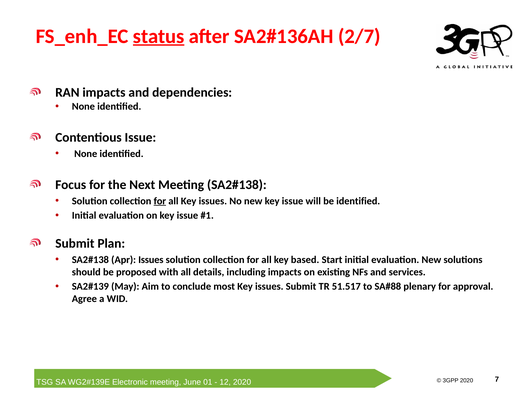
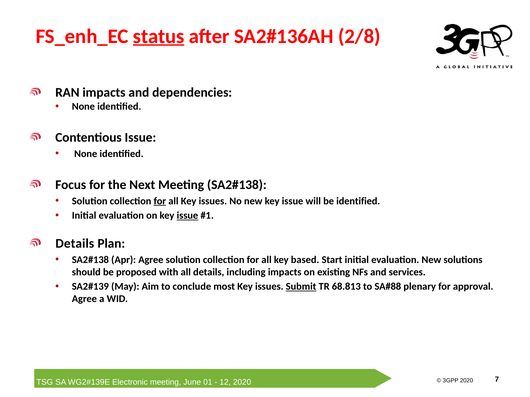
2/7: 2/7 -> 2/8
issue at (187, 216) underline: none -> present
Submit at (75, 244): Submit -> Details
Apr Issues: Issues -> Agree
Submit at (301, 287) underline: none -> present
51.517: 51.517 -> 68.813
